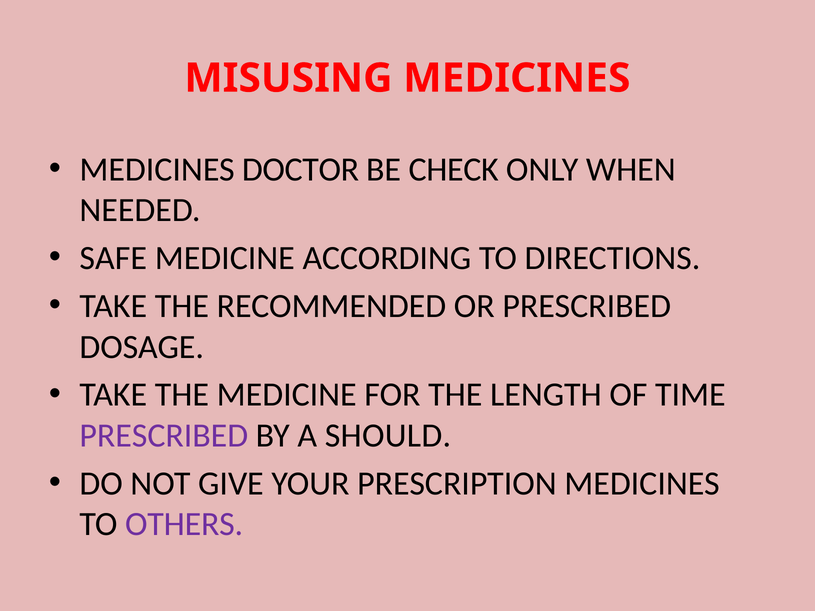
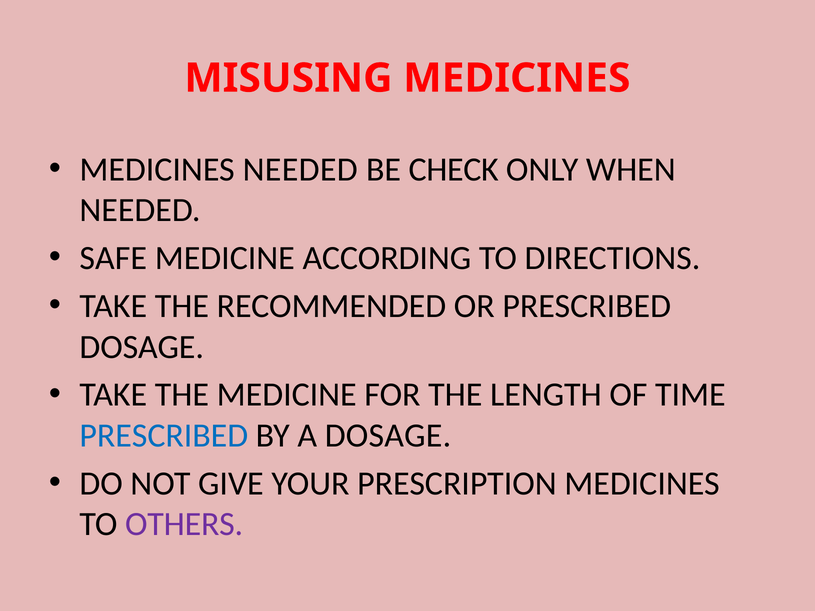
MEDICINES DOCTOR: DOCTOR -> NEEDED
PRESCRIBED at (164, 436) colour: purple -> blue
A SHOULD: SHOULD -> DOSAGE
